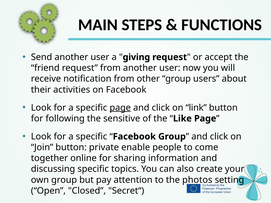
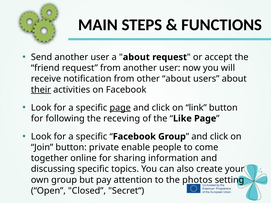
giving at (136, 57): giving -> about
other group: group -> about
their underline: none -> present
sensitive: sensitive -> receving
